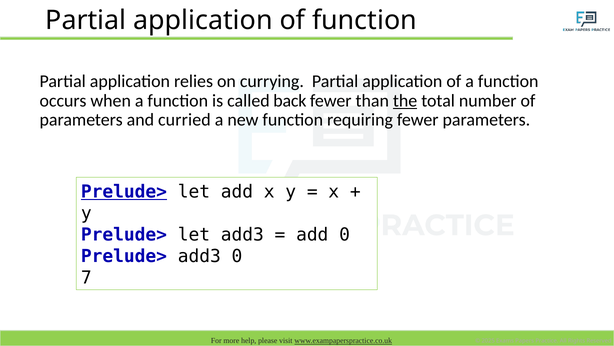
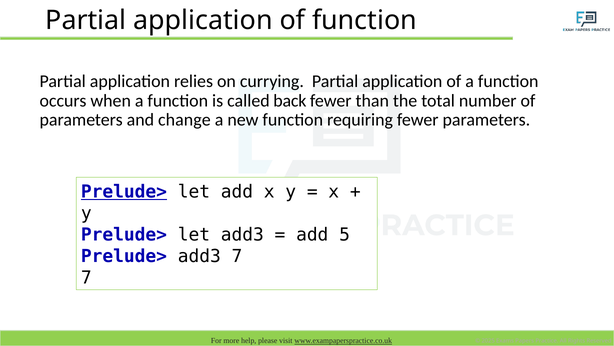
the underline: present -> none
curried: curried -> change
add 0: 0 -> 5
add3 0: 0 -> 7
